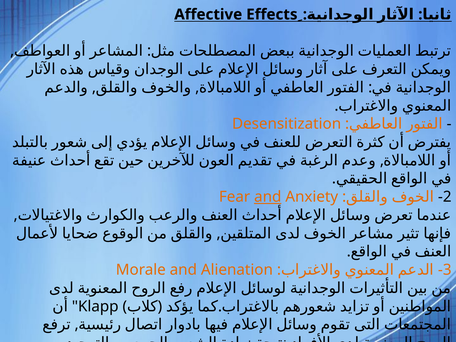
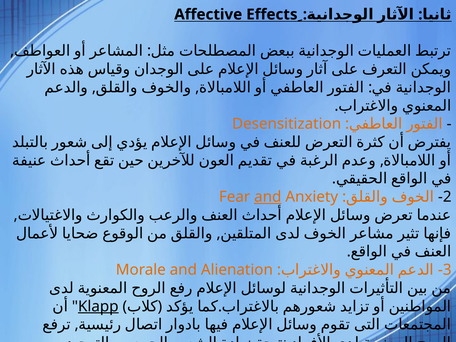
Klapp underline: none -> present
